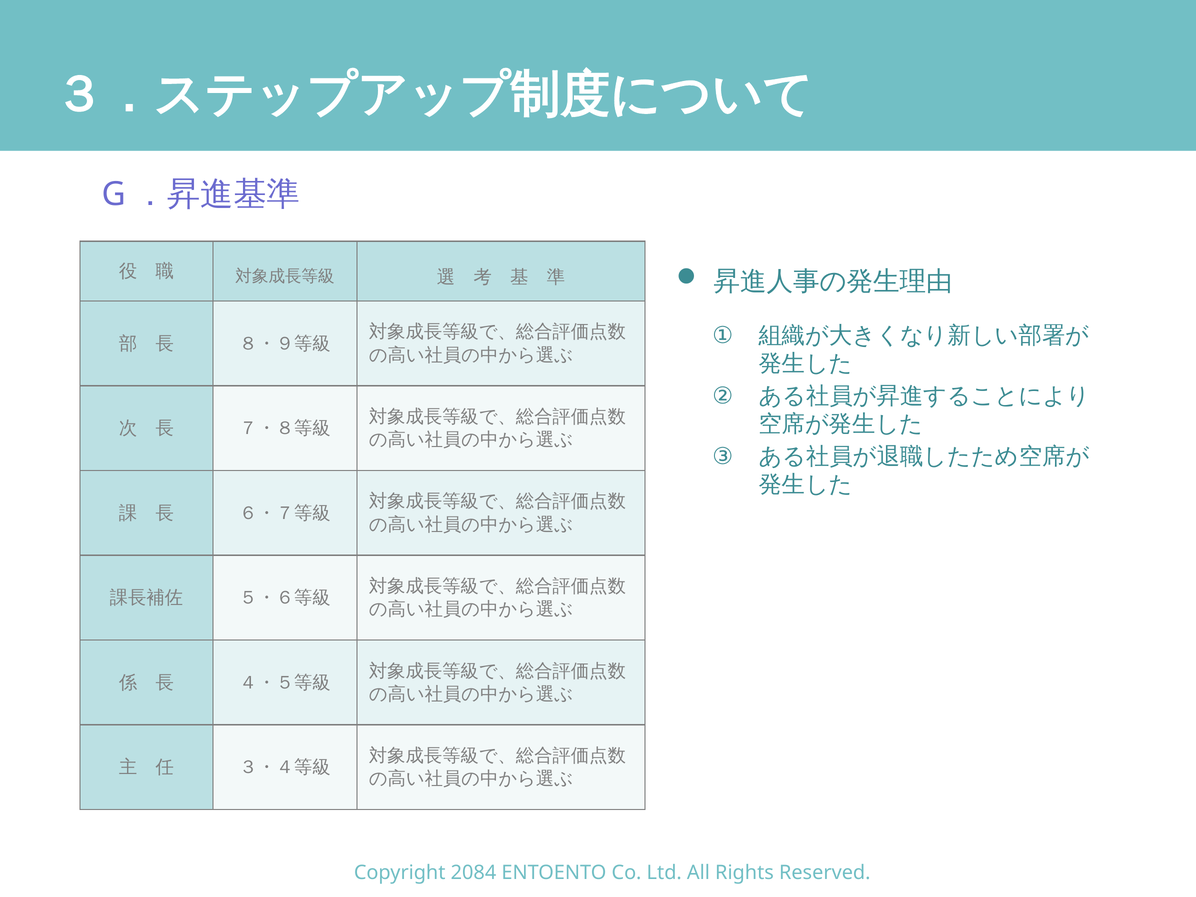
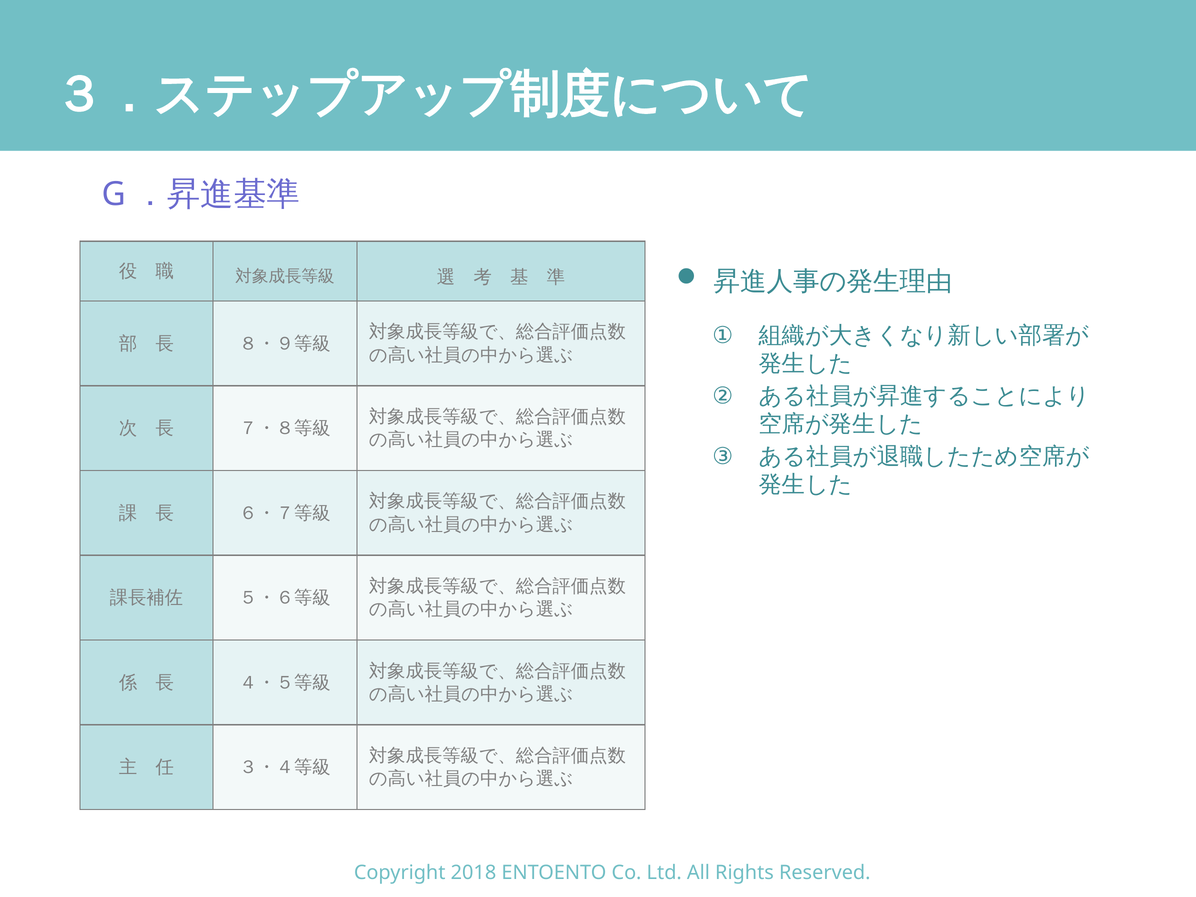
2084: 2084 -> 2018
